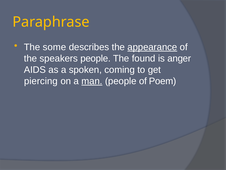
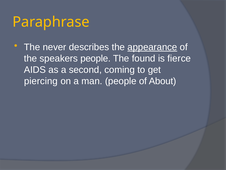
some: some -> never
anger: anger -> fierce
spoken: spoken -> second
man underline: present -> none
Poem: Poem -> About
